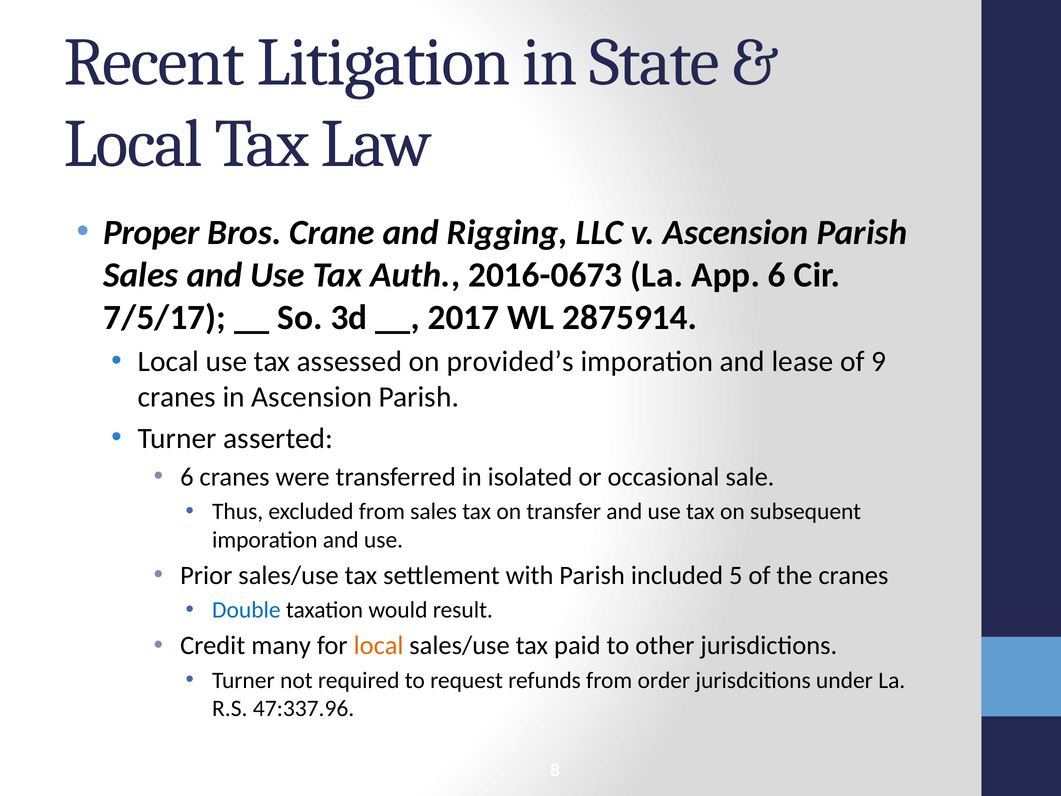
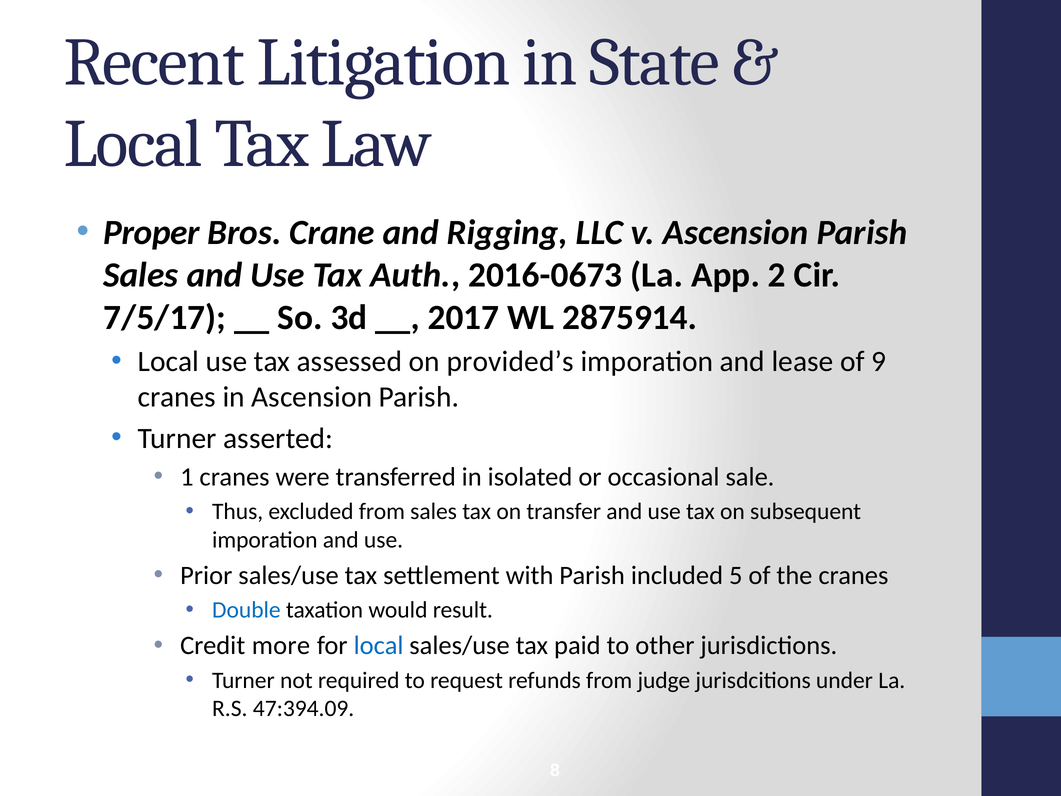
App 6: 6 -> 2
6 at (187, 477): 6 -> 1
many: many -> more
local at (379, 646) colour: orange -> blue
order: order -> judge
47:337.96: 47:337.96 -> 47:394.09
